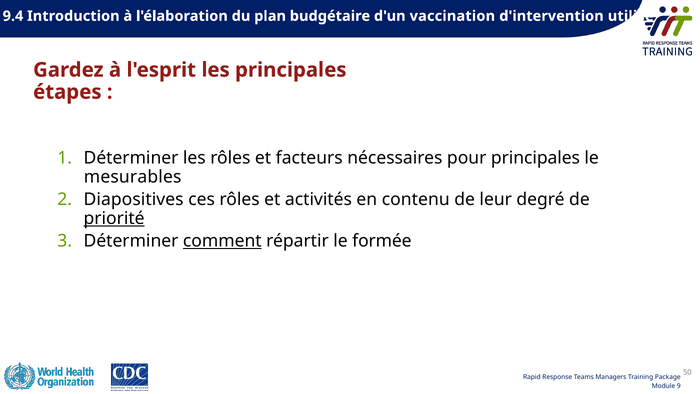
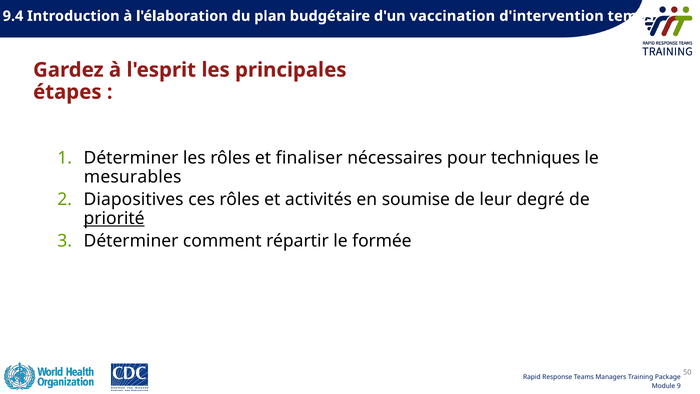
utilisé: utilisé -> temps
facteurs: facteurs -> finaliser
pour principales: principales -> techniques
contenu: contenu -> soumise
comment underline: present -> none
